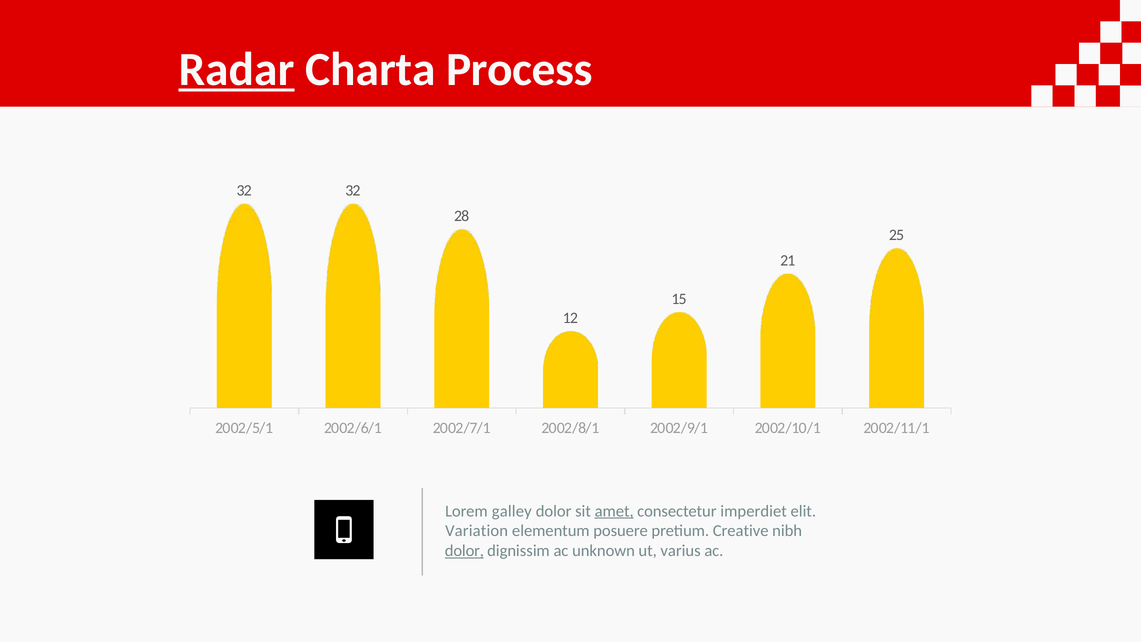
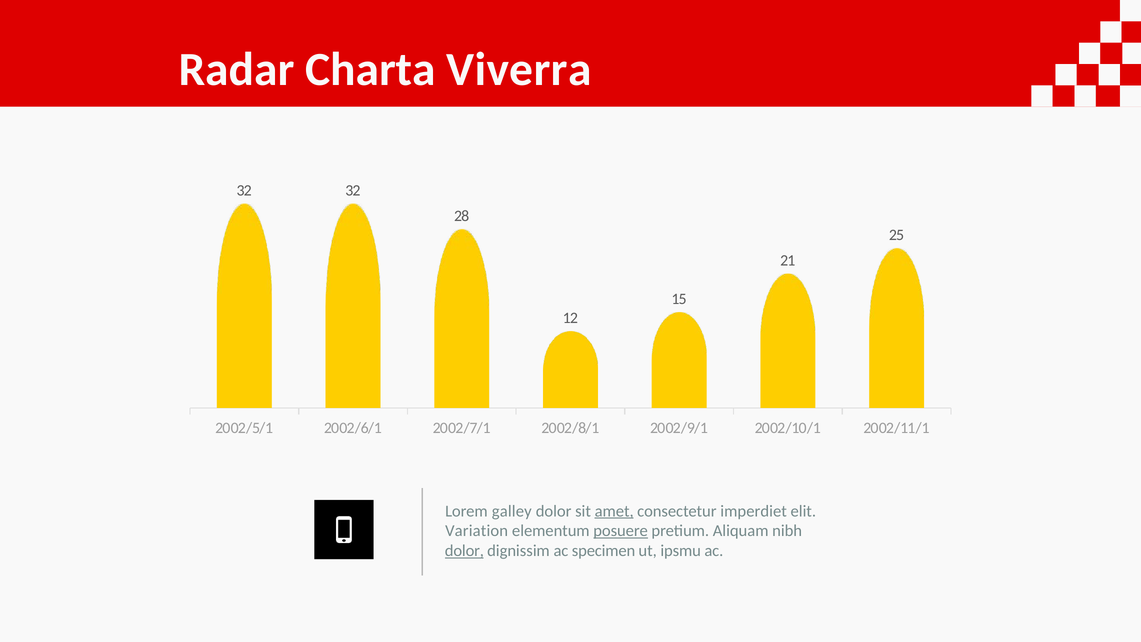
Radar underline: present -> none
Process: Process -> Viverra
posuere underline: none -> present
Creative: Creative -> Aliquam
unknown: unknown -> specimen
varius: varius -> ipsmu
